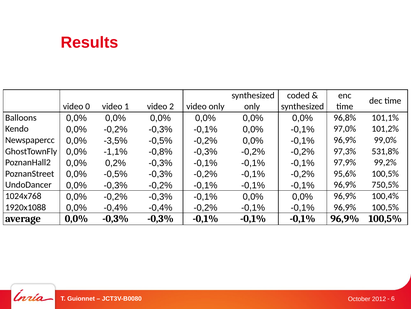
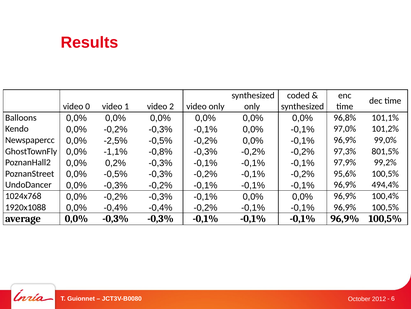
-3,5%: -3,5% -> -2,5%
531,8%: 531,8% -> 801,5%
750,5%: 750,5% -> 494,4%
